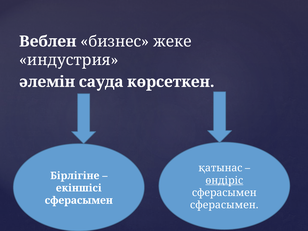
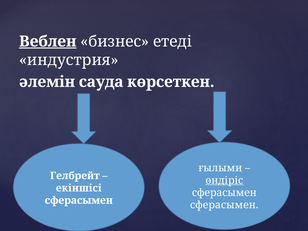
Веблен underline: none -> present
жеке: жеке -> етеді
қатынас: қатынас -> ғылыми
Бірлігіне: Бірлігіне -> Гелбрейт
